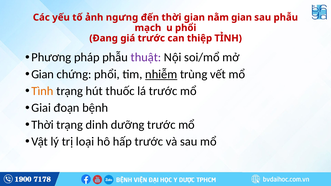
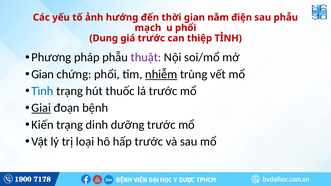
ngưng: ngưng -> hướng
nằm gian: gian -> điện
Đang: Đang -> Dung
Tình colour: orange -> blue
Giai underline: none -> present
Thời at (43, 125): Thời -> Kiến
